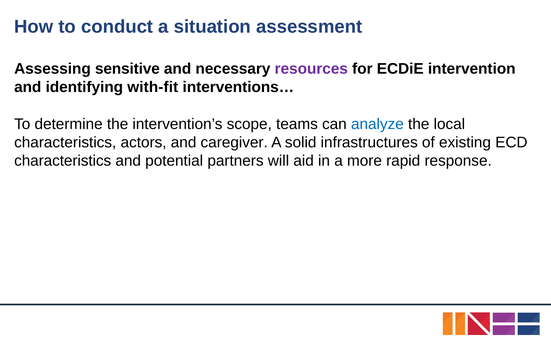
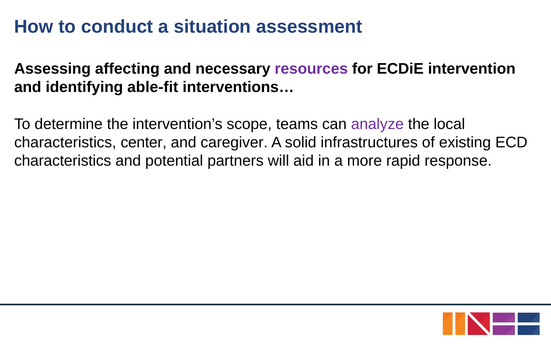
sensitive: sensitive -> affecting
with-fit: with-fit -> able-fit
analyze colour: blue -> purple
actors: actors -> center
